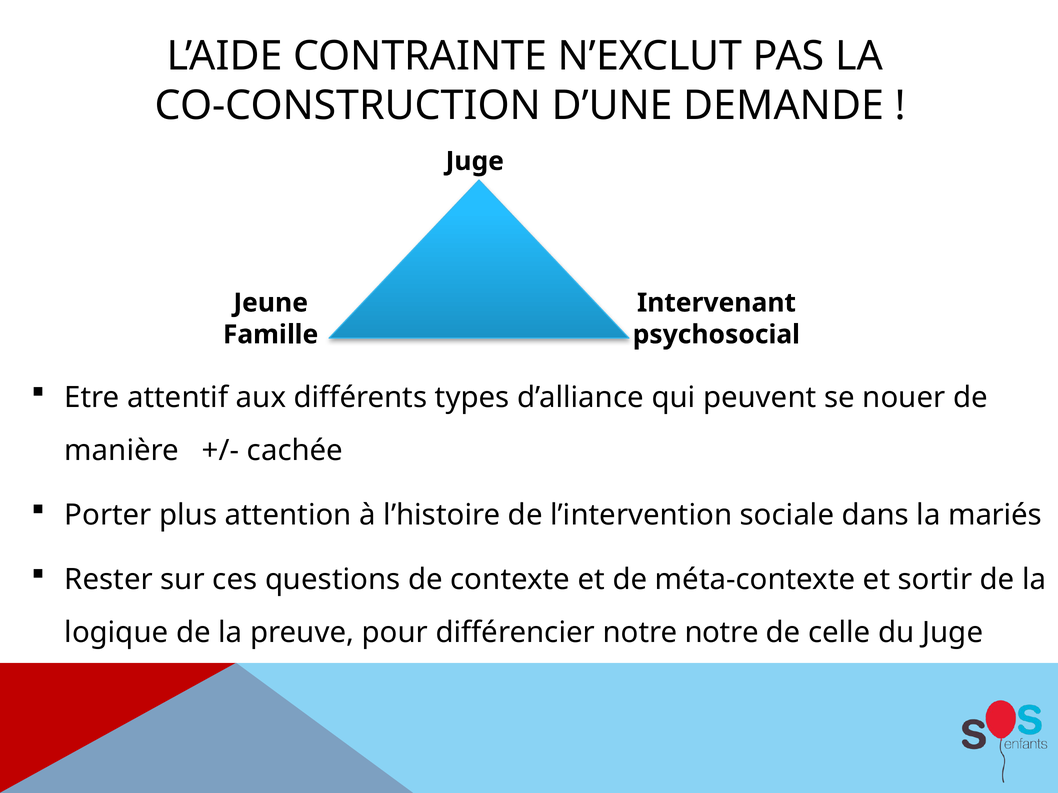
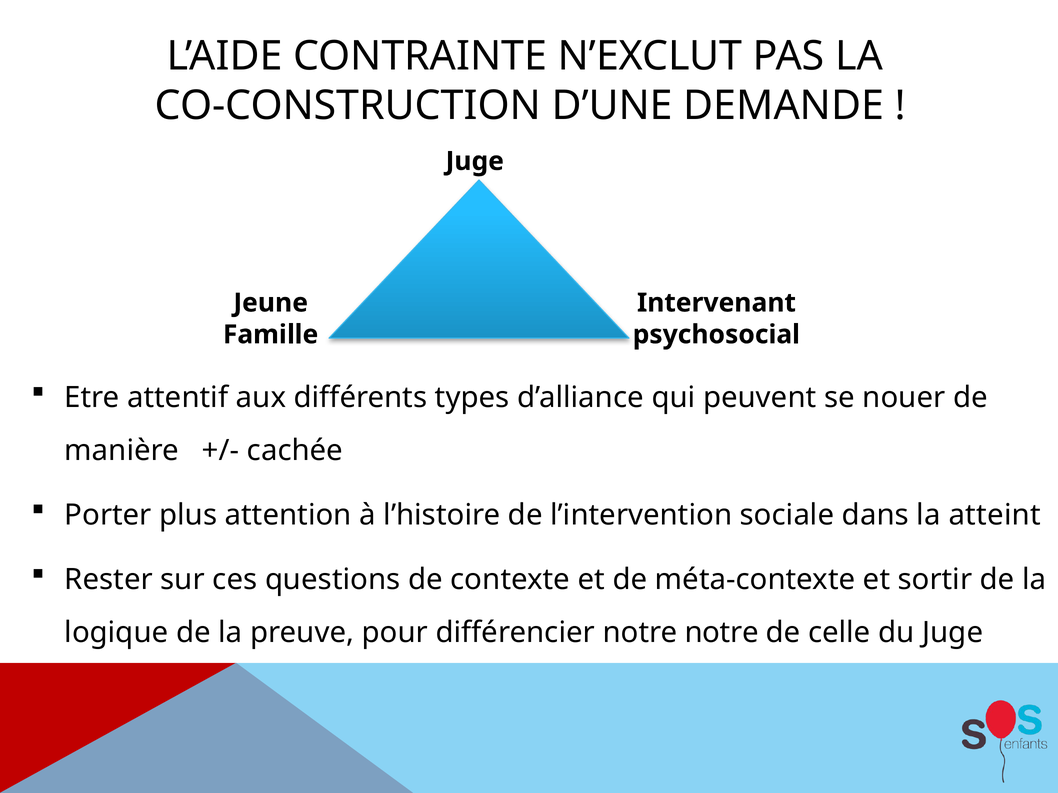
mariés: mariés -> atteint
